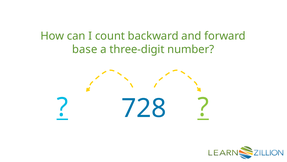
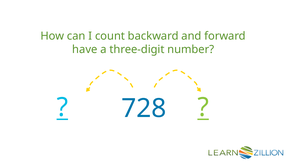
base: base -> have
